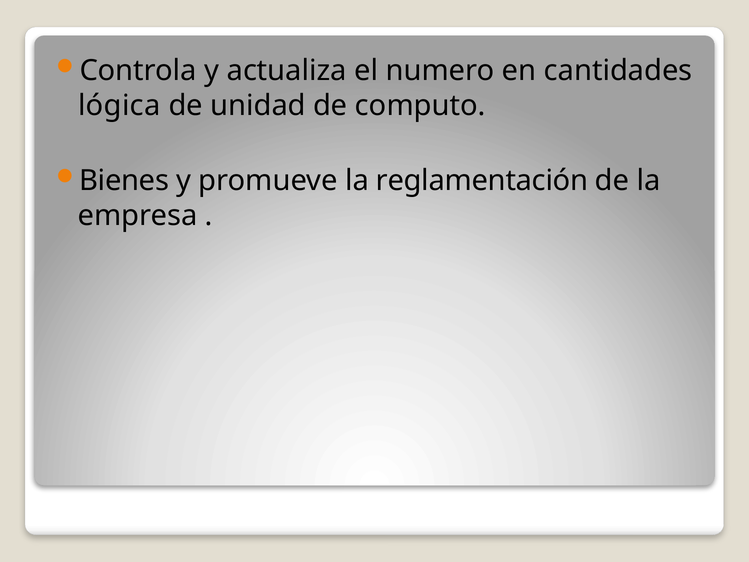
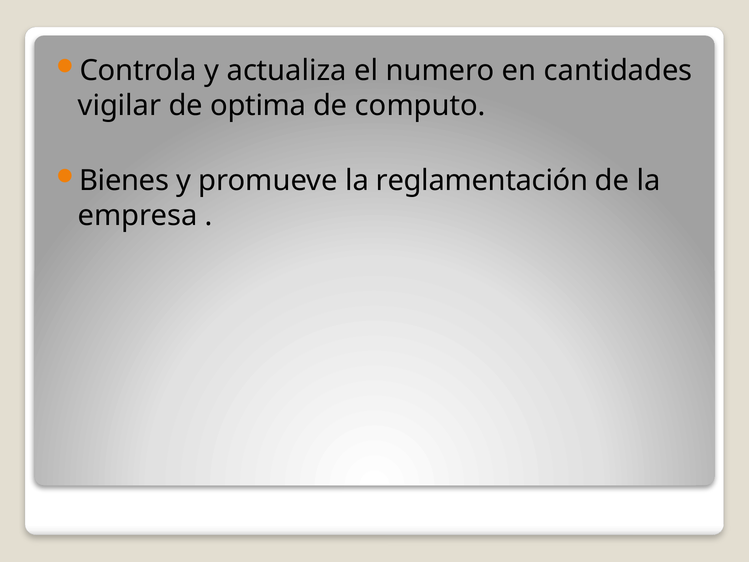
lógica: lógica -> vigilar
unidad: unidad -> optima
